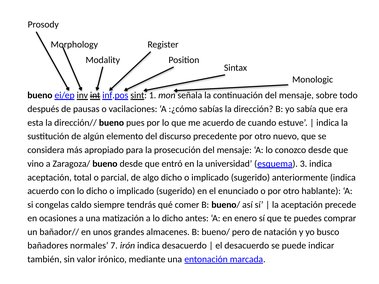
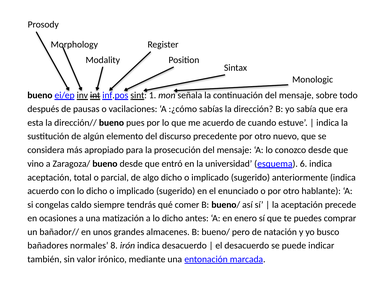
3: 3 -> 6
7: 7 -> 8
